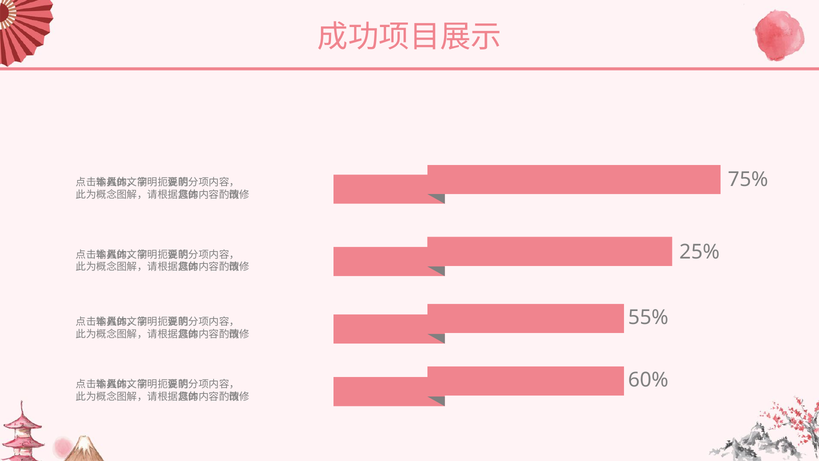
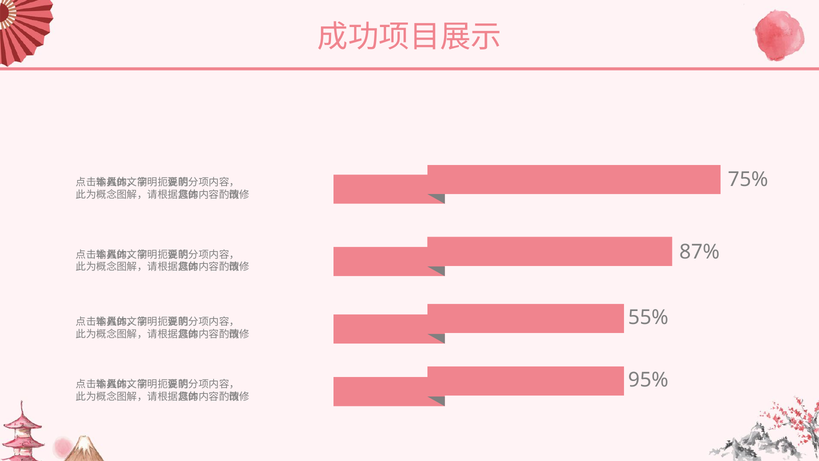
25%: 25% -> 87%
60%: 60% -> 95%
